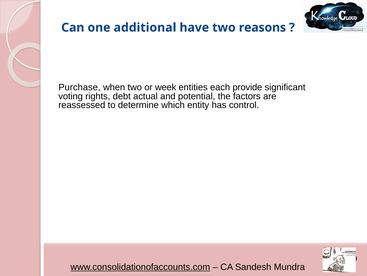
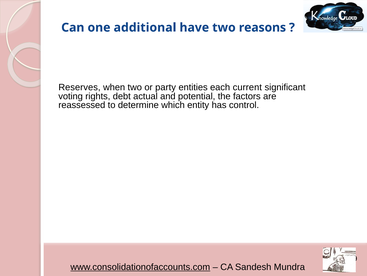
Purchase: Purchase -> Reserves
week: week -> party
provide: provide -> current
